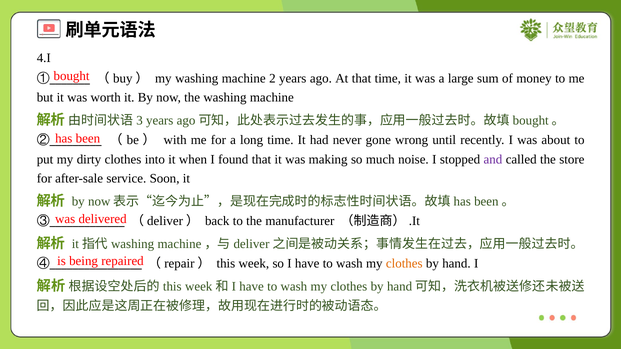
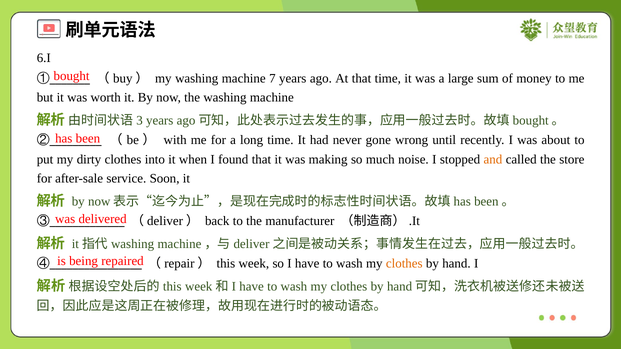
4.I: 4.I -> 6.I
2: 2 -> 7
and colour: purple -> orange
